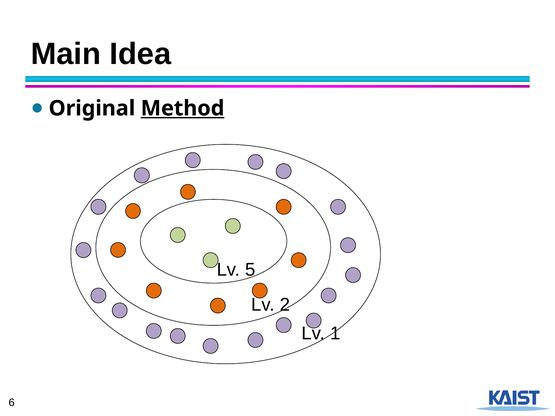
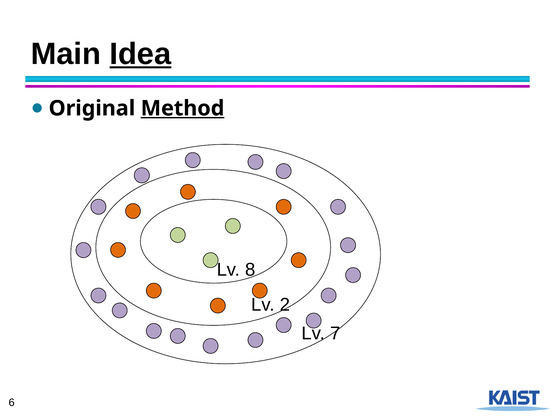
Idea underline: none -> present
5: 5 -> 8
1: 1 -> 7
